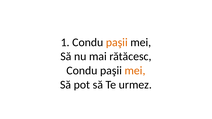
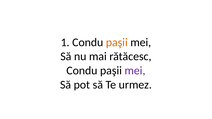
mei at (135, 71) colour: orange -> purple
